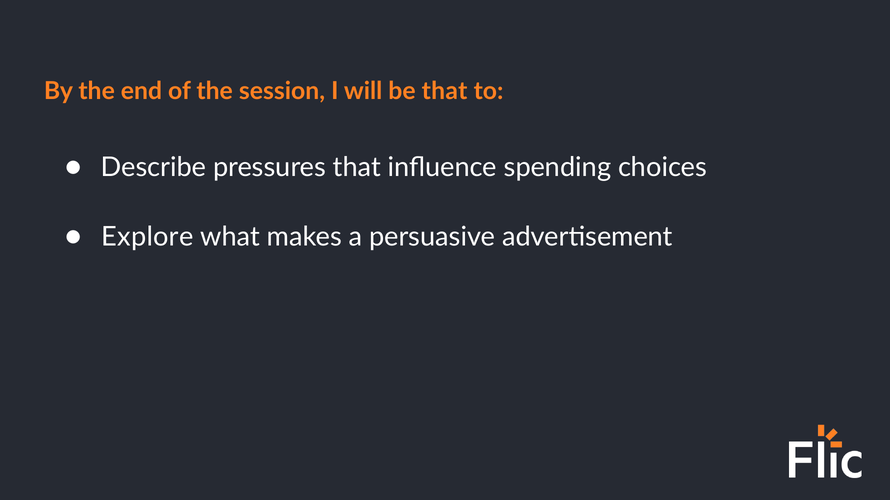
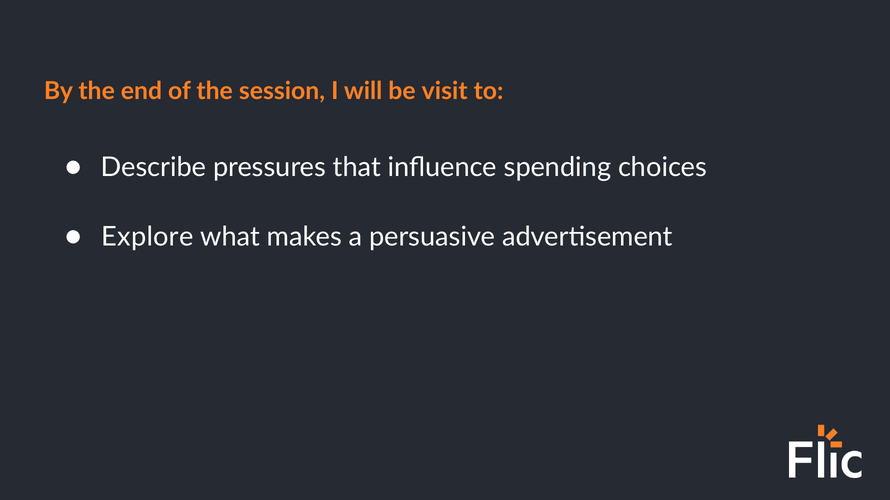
be that: that -> visit
